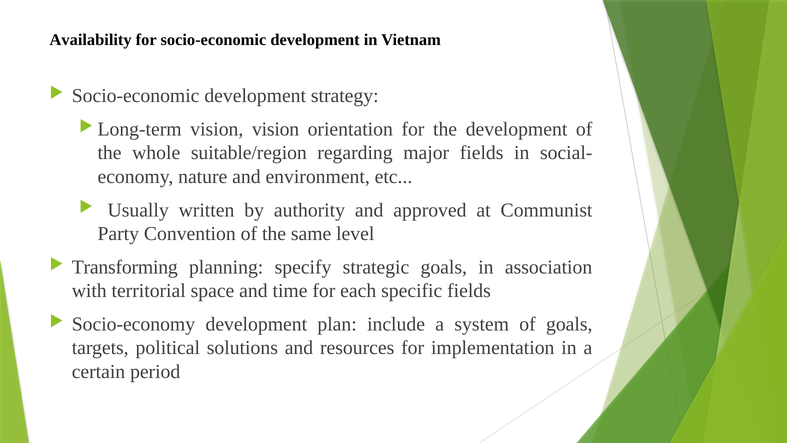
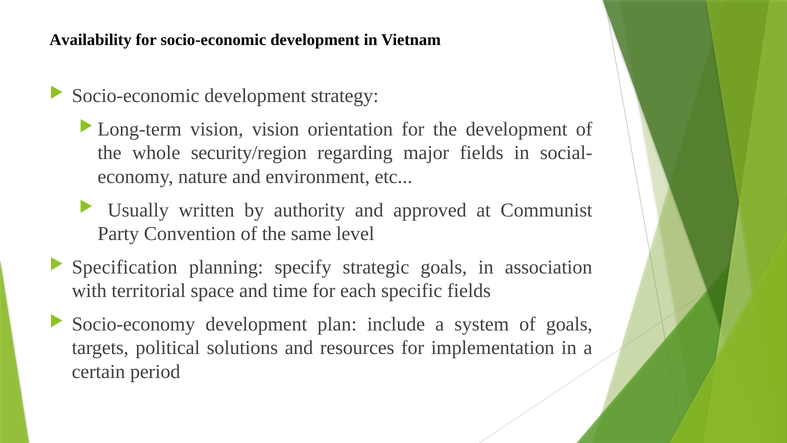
suitable/region: suitable/region -> security/region
Transforming: Transforming -> Specification
